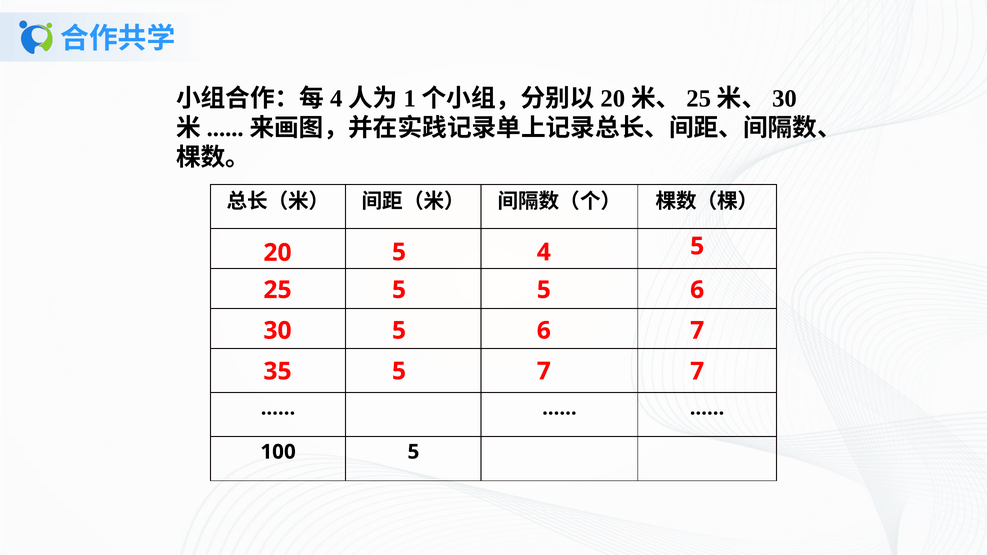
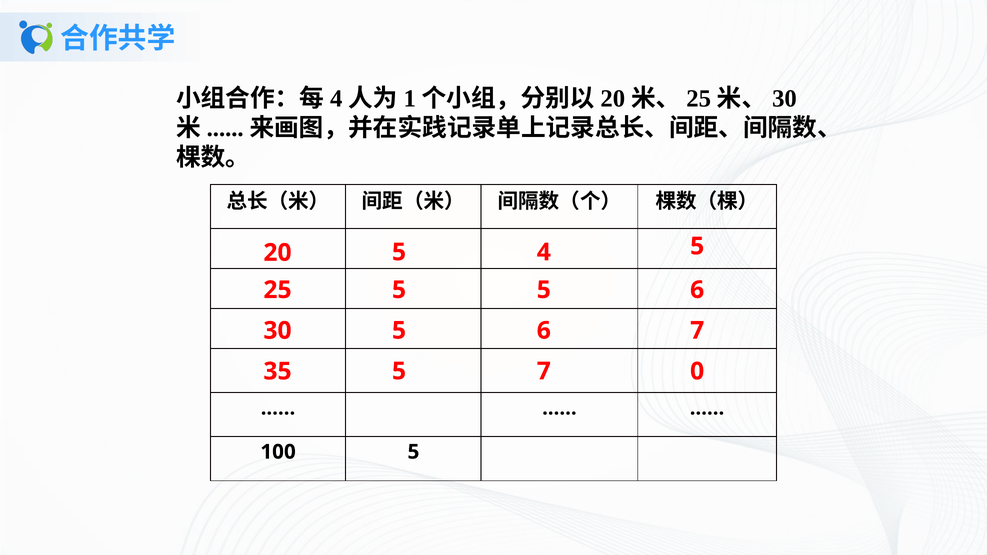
7 7: 7 -> 0
